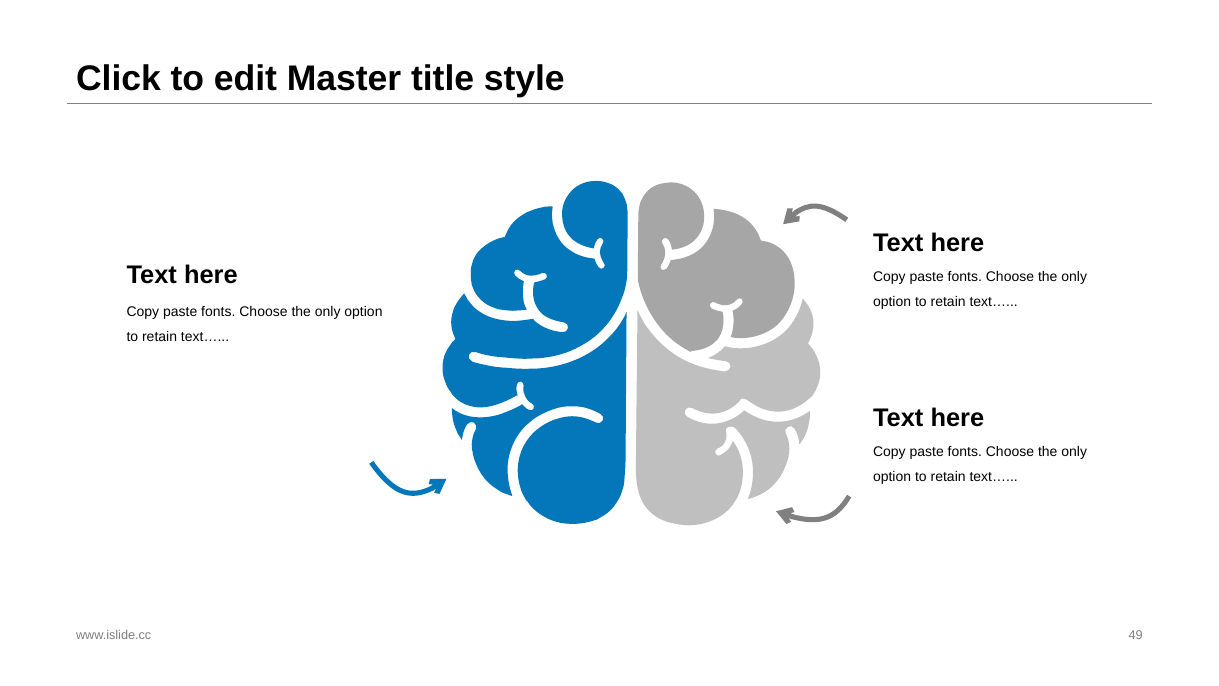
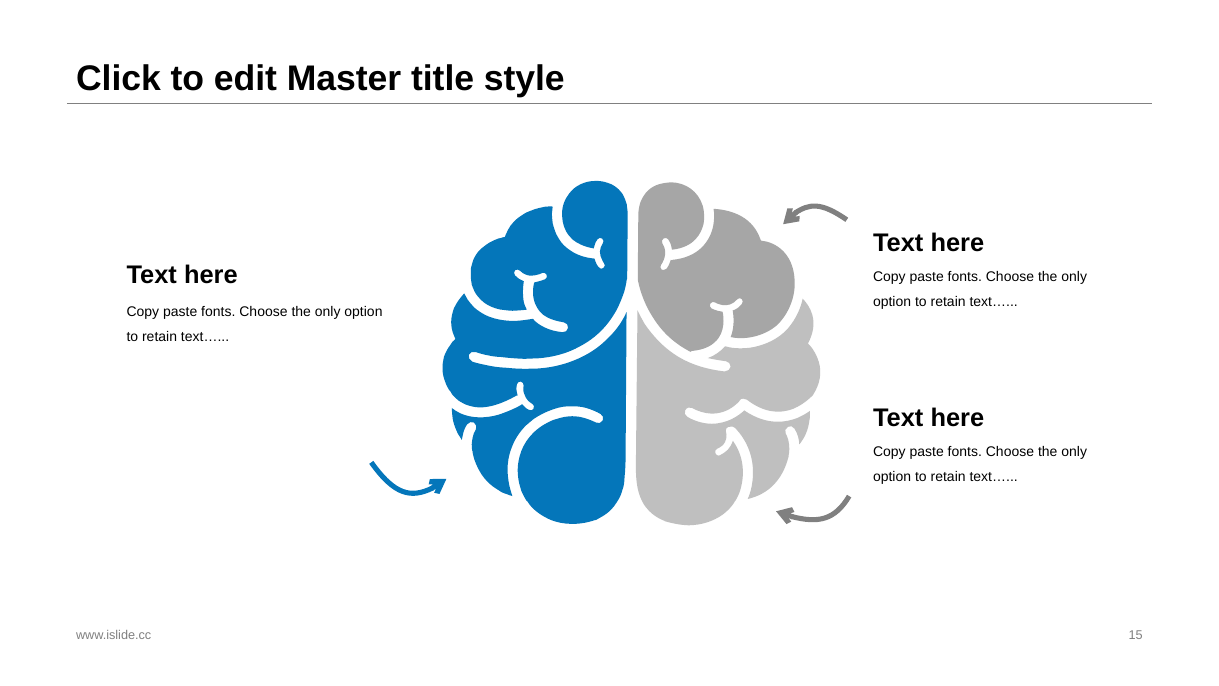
49: 49 -> 15
